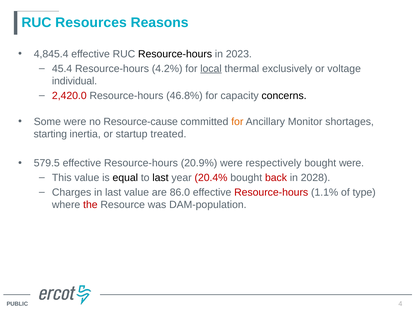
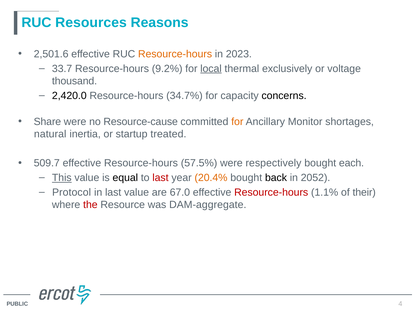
4,845.4: 4,845.4 -> 2,501.6
Resource-hours at (175, 54) colour: black -> orange
45.4: 45.4 -> 33.7
4.2%: 4.2% -> 9.2%
individual: individual -> thousand
2,420.0 colour: red -> black
46.8%: 46.8% -> 34.7%
Some: Some -> Share
starting: starting -> natural
579.5: 579.5 -> 509.7
20.9%: 20.9% -> 57.5%
bought were: were -> each
This underline: none -> present
last at (160, 178) colour: black -> red
20.4% colour: red -> orange
back colour: red -> black
2028: 2028 -> 2052
Charges: Charges -> Protocol
86.0: 86.0 -> 67.0
type: type -> their
DAM-population: DAM-population -> DAM-aggregate
